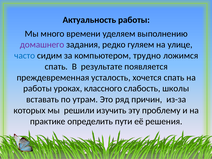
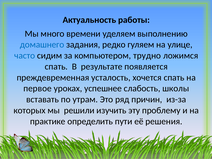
домашнего colour: purple -> blue
работы at (38, 88): работы -> первое
классного: классного -> успешнее
